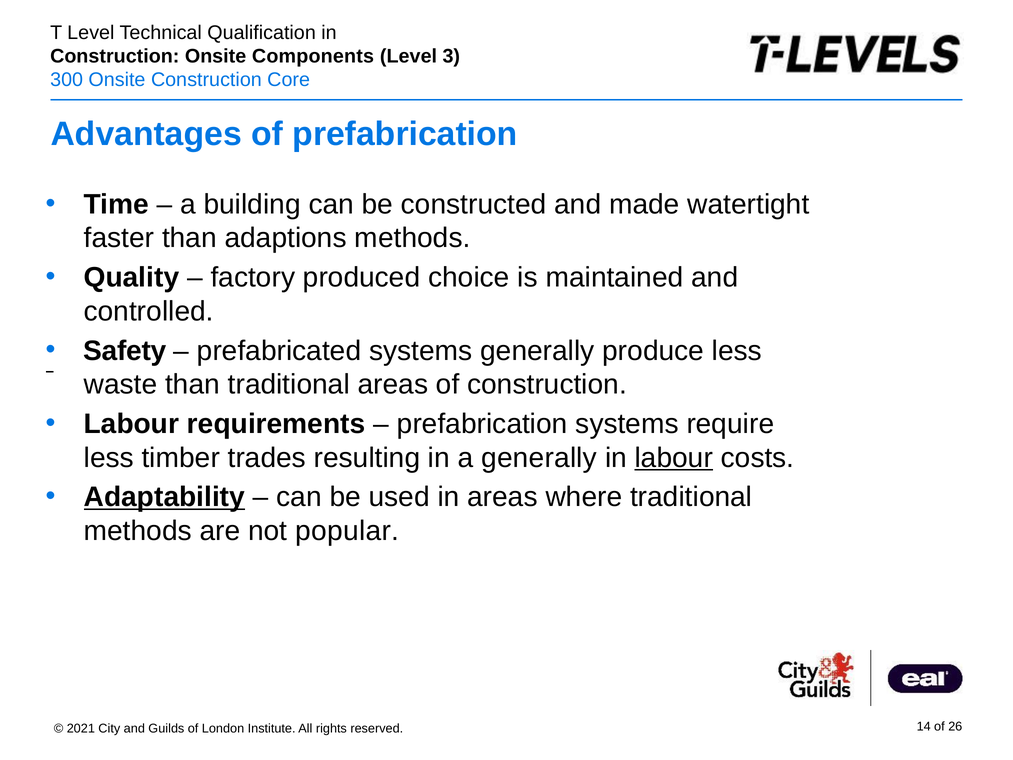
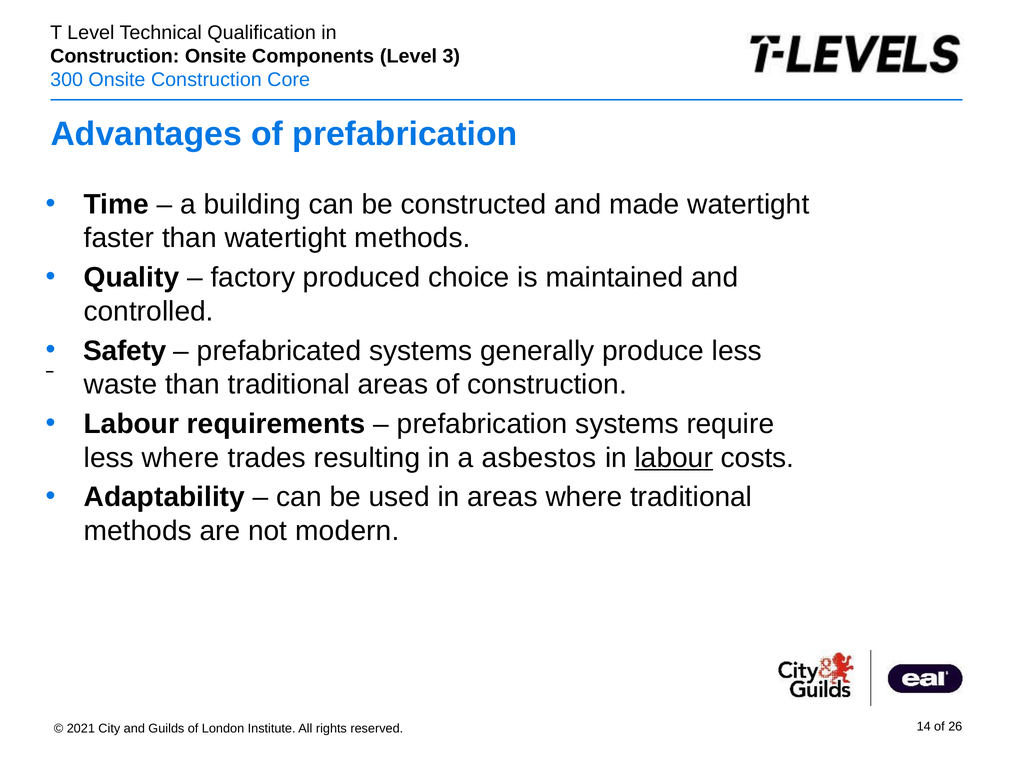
than adaptions: adaptions -> watertight
less timber: timber -> where
a generally: generally -> asbestos
Adaptability underline: present -> none
popular: popular -> modern
